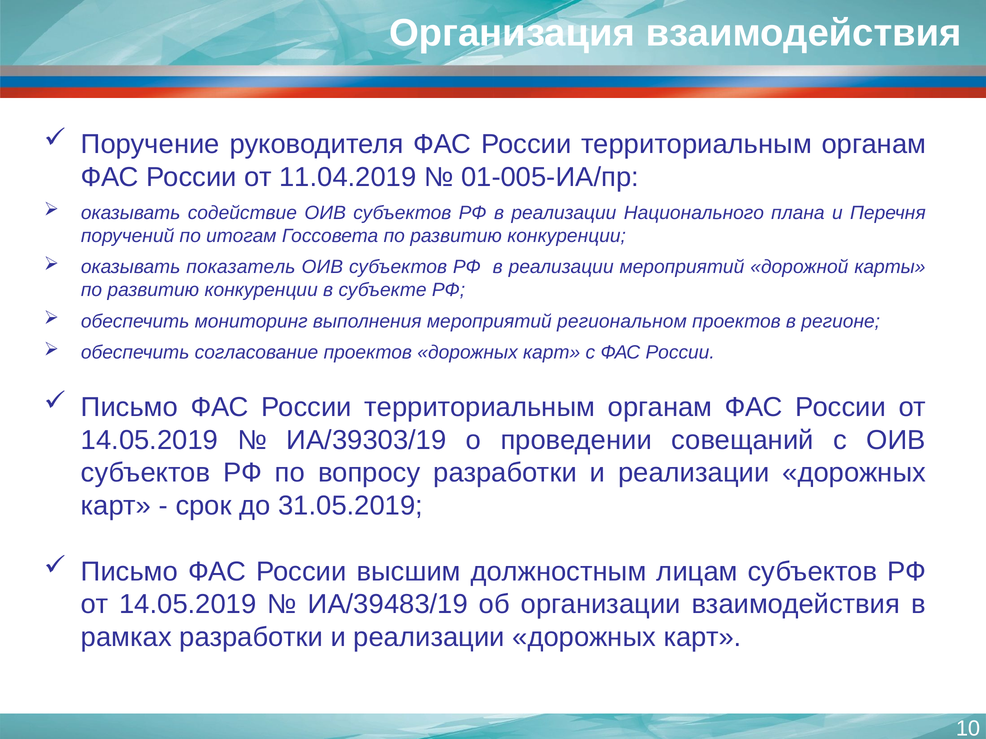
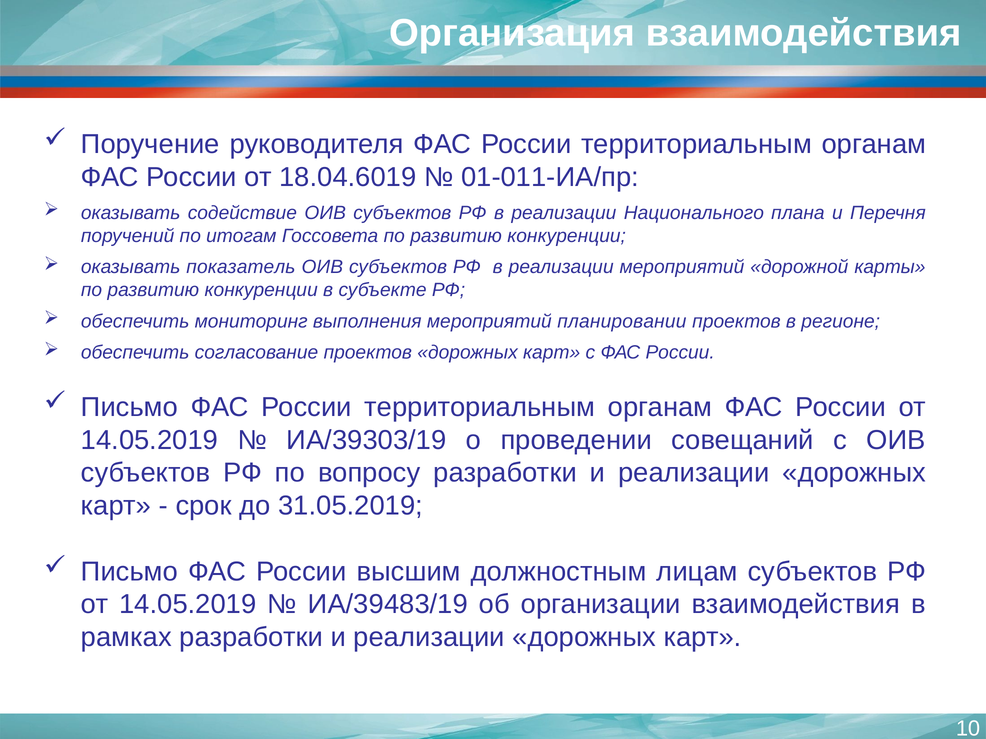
11.04.2019: 11.04.2019 -> 18.04.6019
01-005-ИА/пр: 01-005-ИА/пр -> 01-011-ИА/пр
региональном: региональном -> планировании
